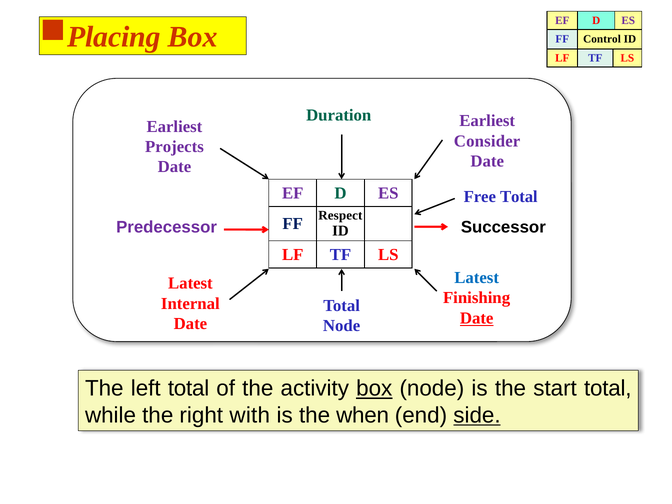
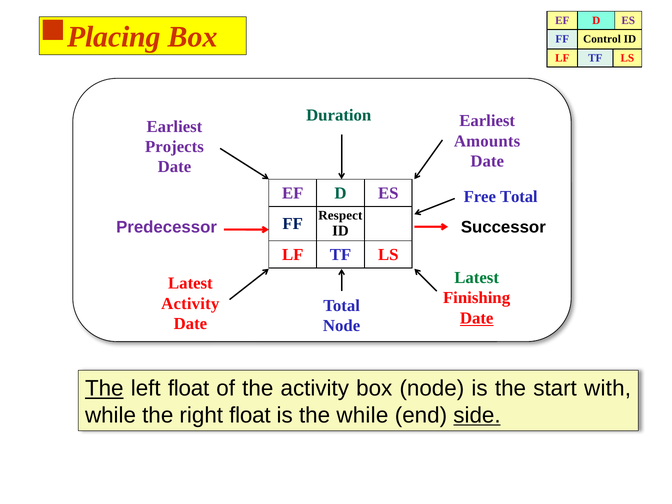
Consider: Consider -> Amounts
Latest at (477, 278) colour: blue -> green
Internal at (190, 303): Internal -> Activity
The at (104, 388) underline: none -> present
left total: total -> float
box at (374, 388) underline: present -> none
start total: total -> with
right with: with -> float
the when: when -> while
